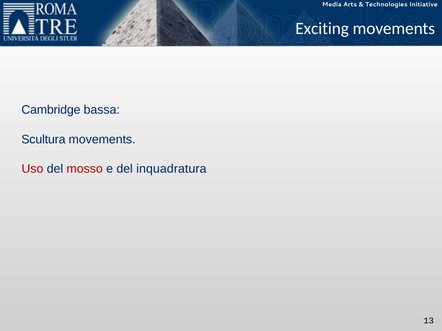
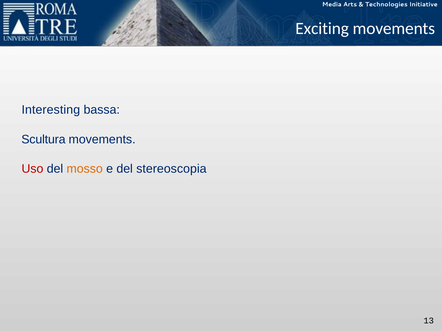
Cambridge: Cambridge -> Interesting
mosso colour: red -> orange
inquadratura: inquadratura -> stereoscopia
